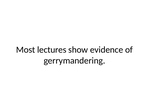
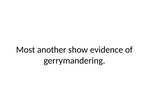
lectures: lectures -> another
